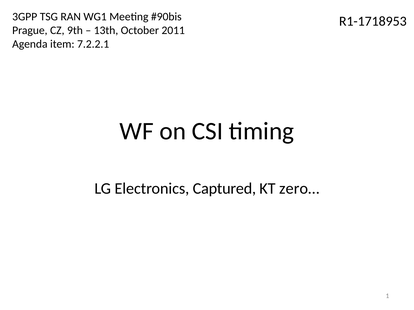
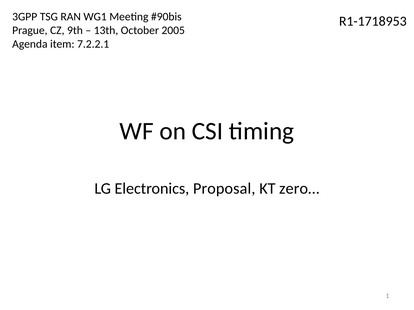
2011: 2011 -> 2005
Captured: Captured -> Proposal
